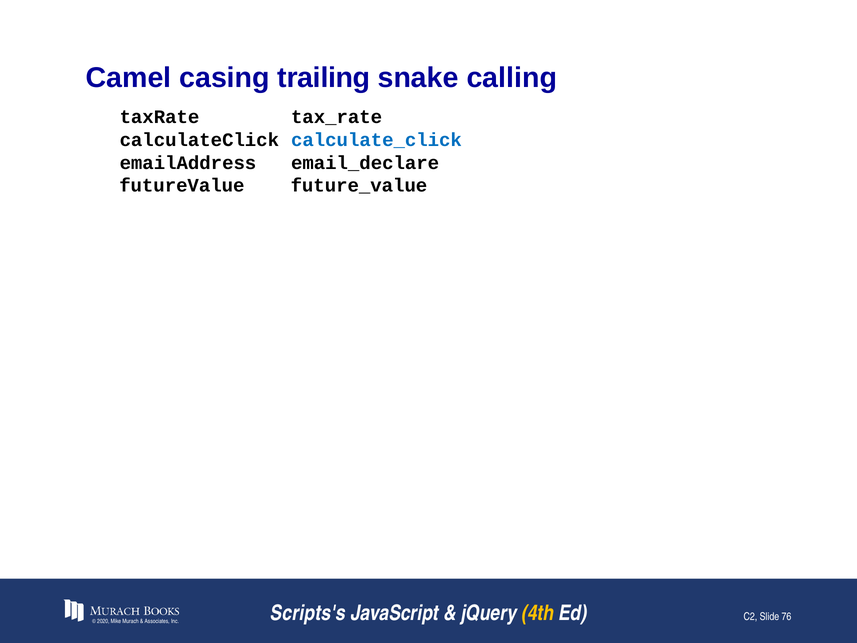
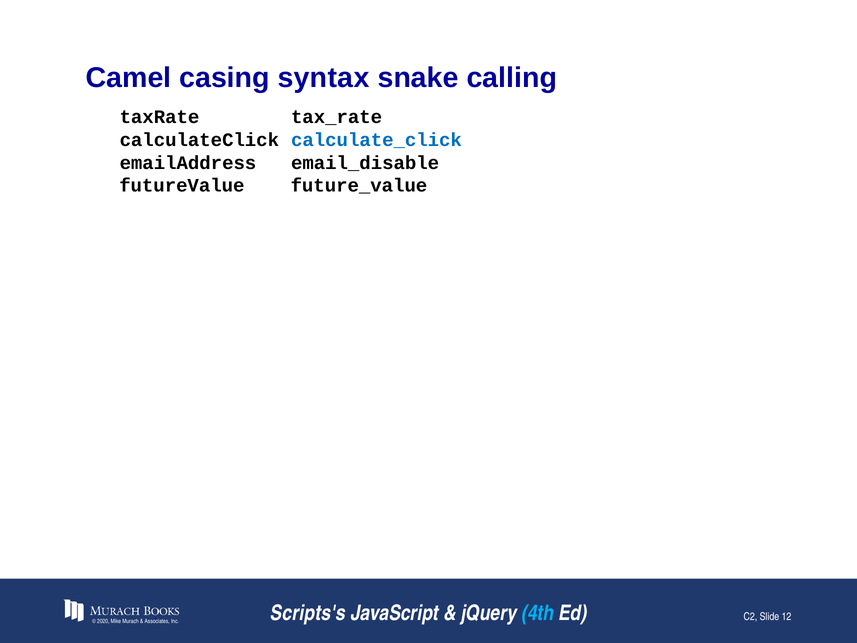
trailing: trailing -> syntax
email_declare: email_declare -> email_disable
4th colour: yellow -> light blue
76: 76 -> 12
